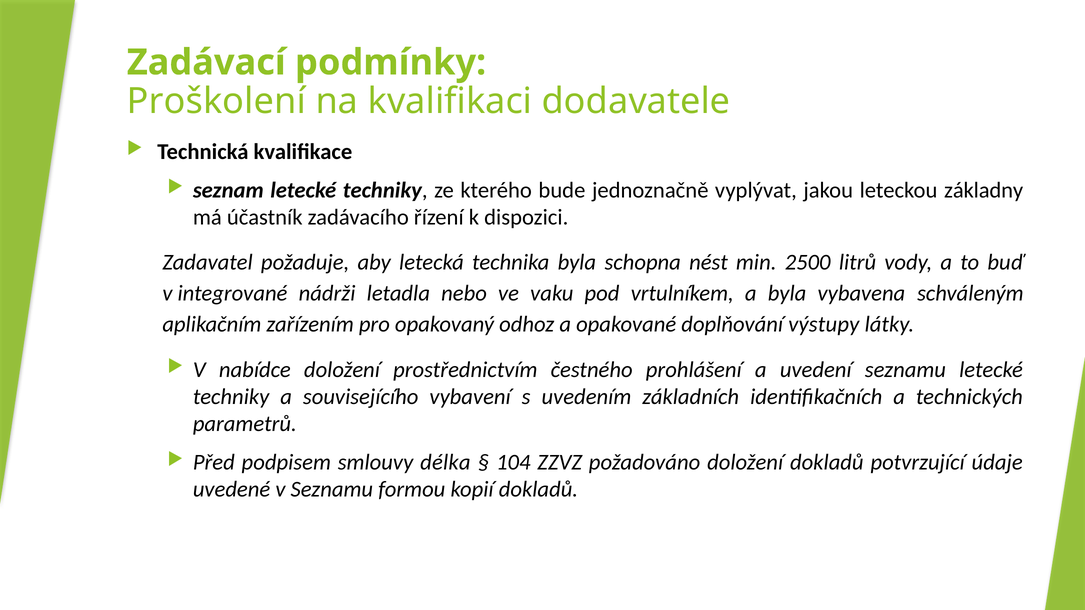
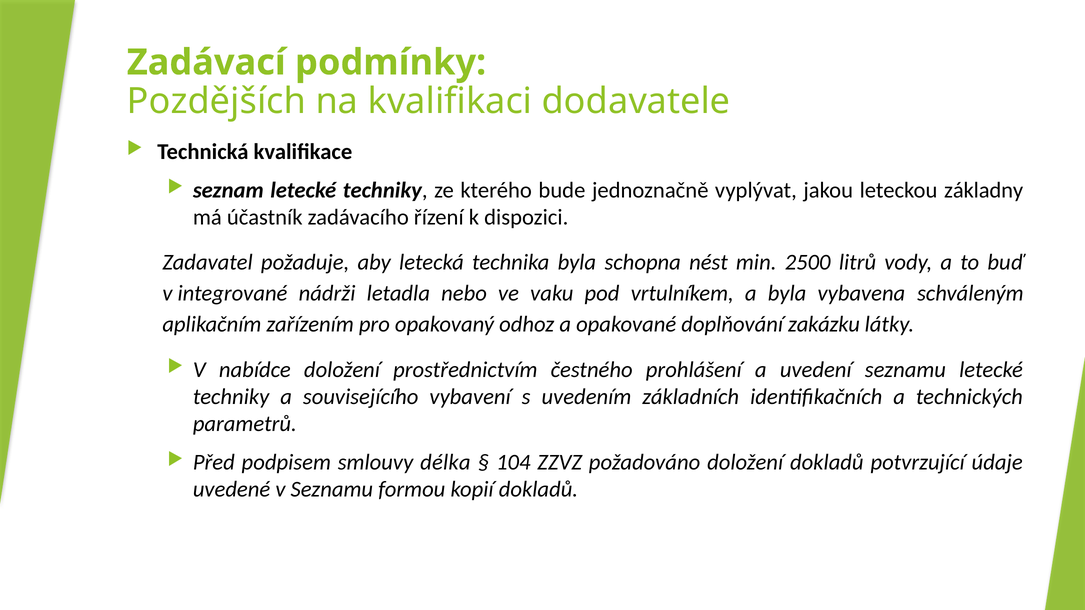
Proškolení: Proškolení -> Pozdějších
výstupy: výstupy -> zakázku
